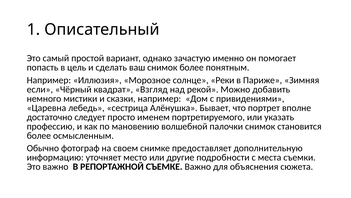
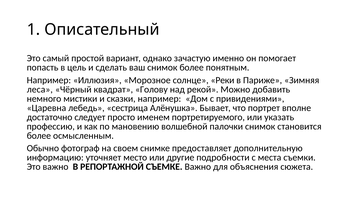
если: если -> леса
Взгляд: Взгляд -> Голову
